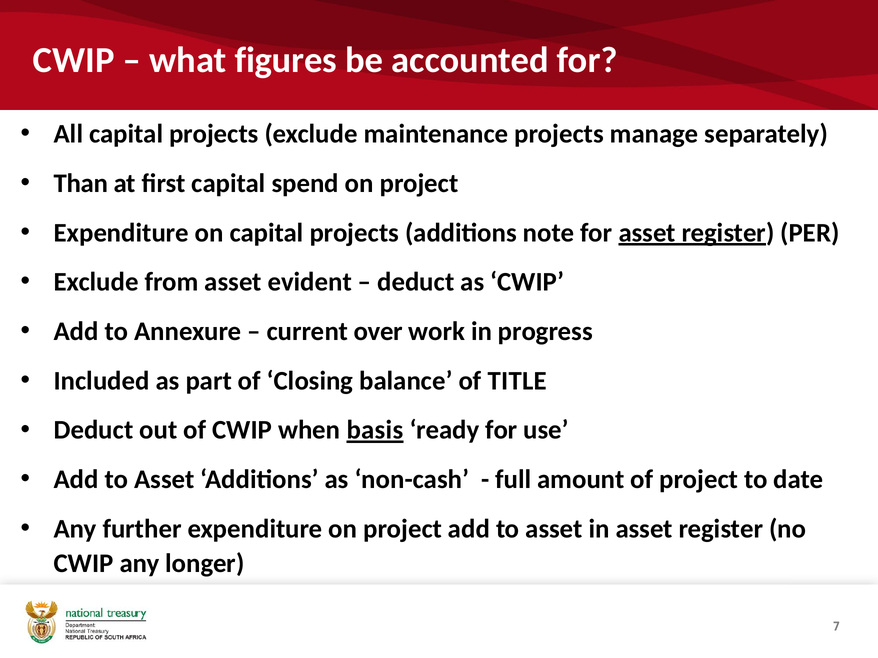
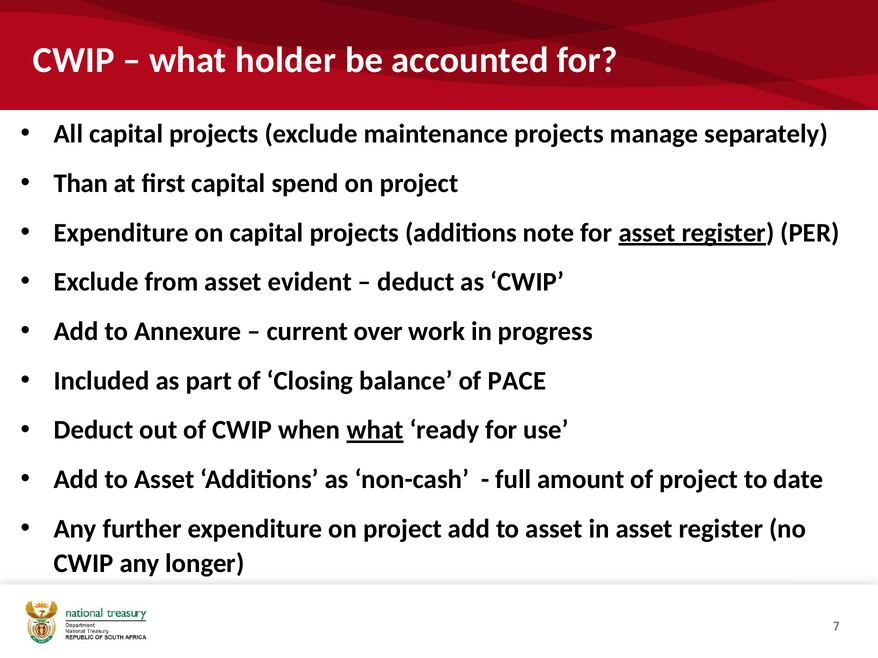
figures: figures -> holder
TITLE: TITLE -> PACE
when basis: basis -> what
